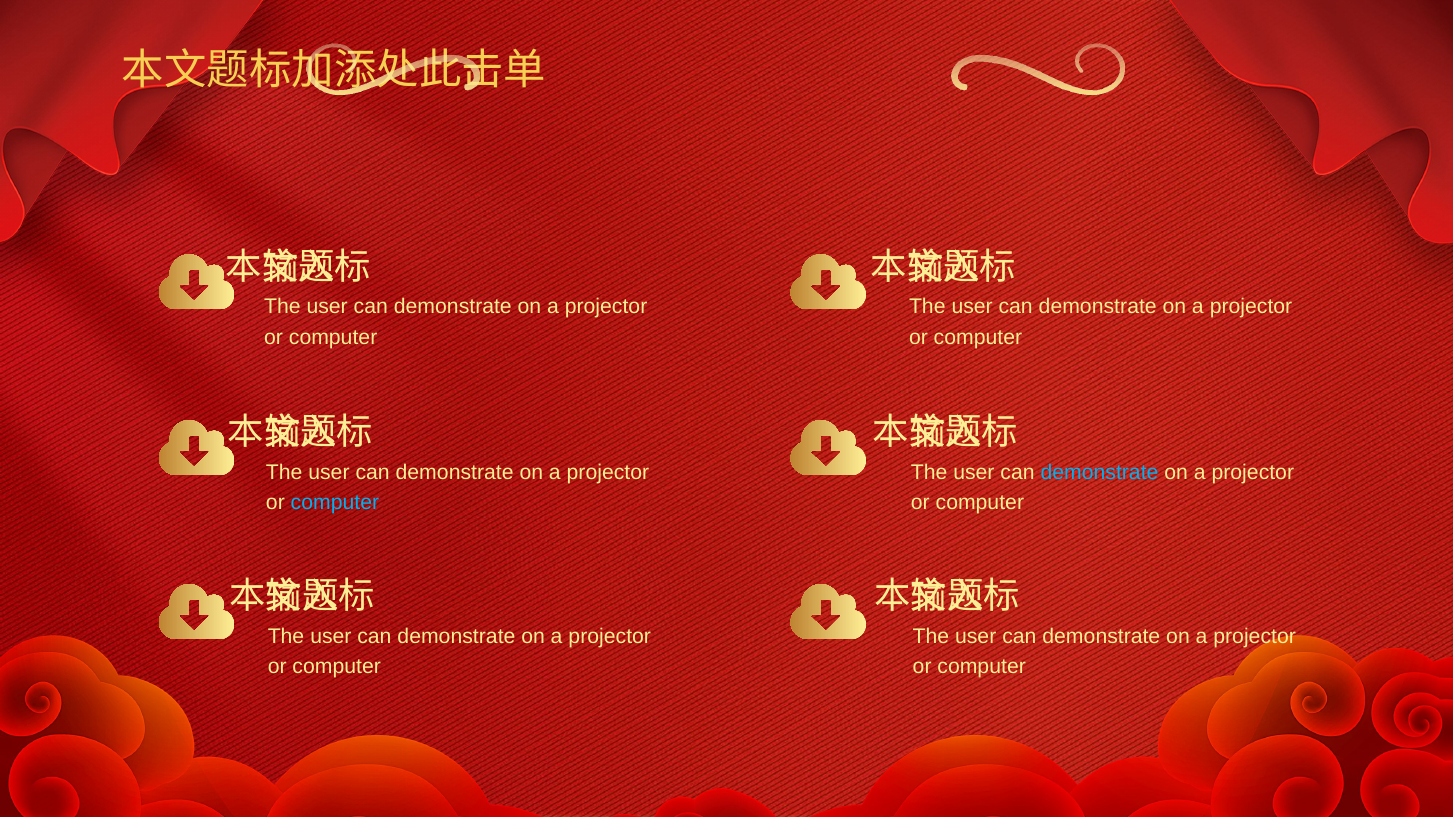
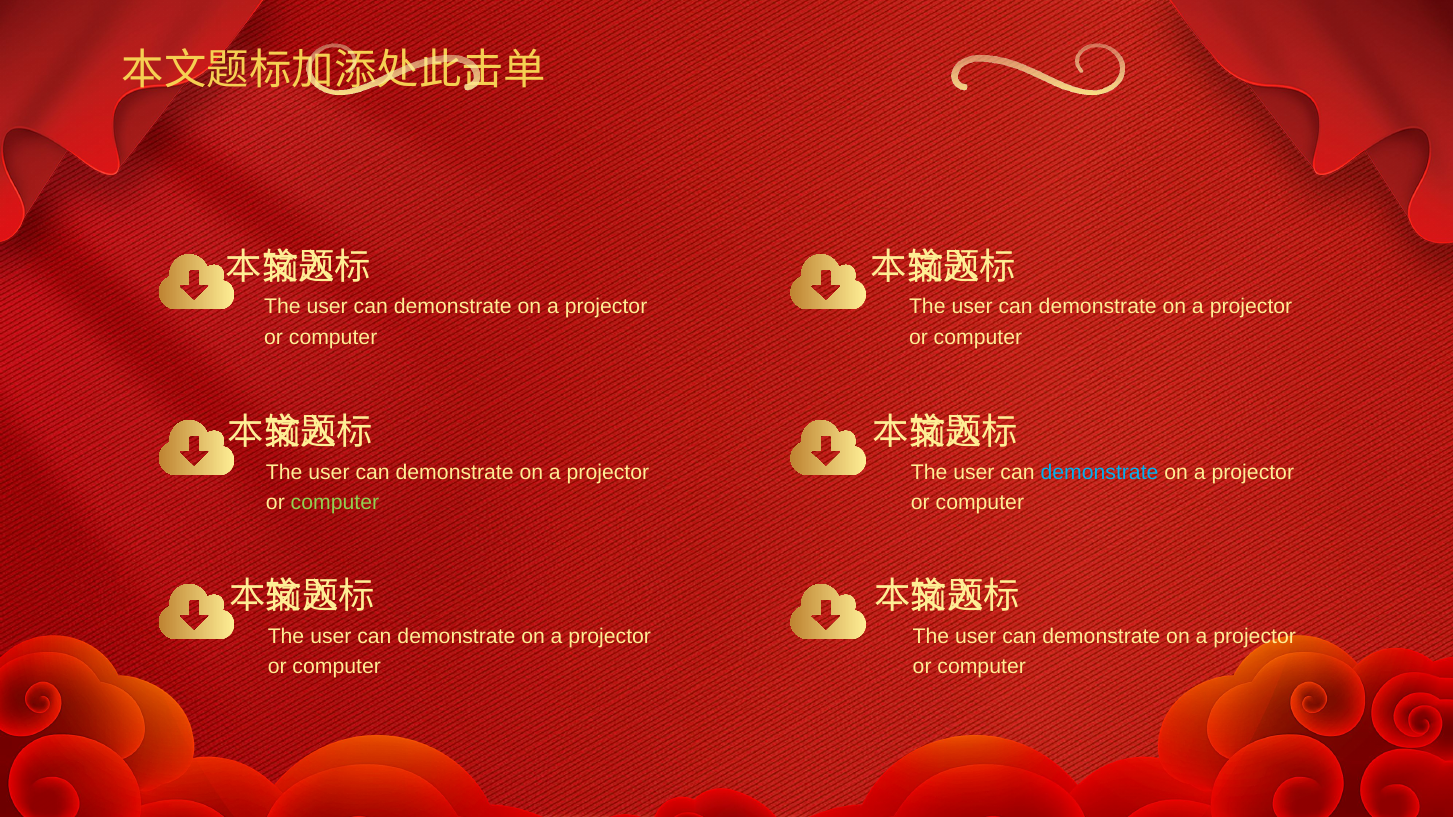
computer at (335, 503) colour: light blue -> light green
